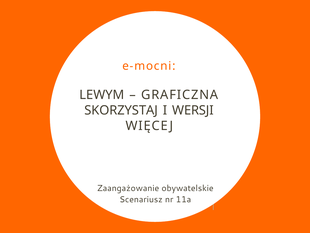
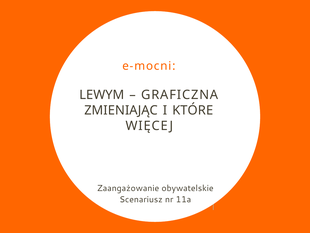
SKORZYSTAJ: SKORZYSTAJ -> ZMIENIAJĄC
WERSJI: WERSJI -> KTÓRE
